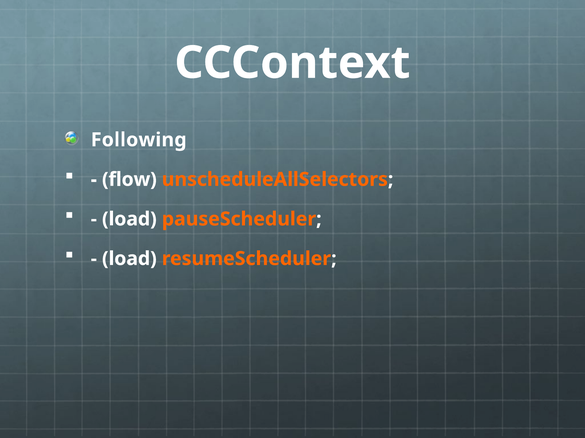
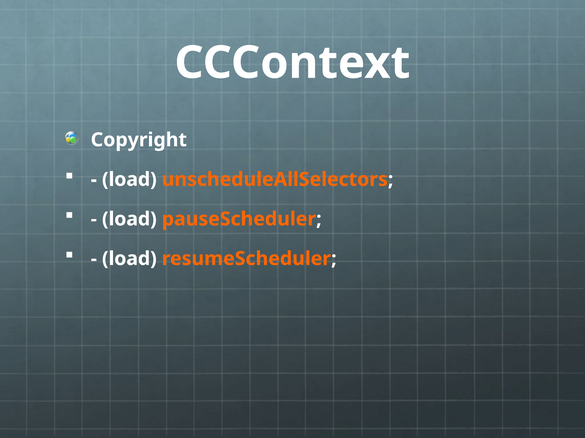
Following: Following -> Copyright
flow at (129, 180): flow -> load
